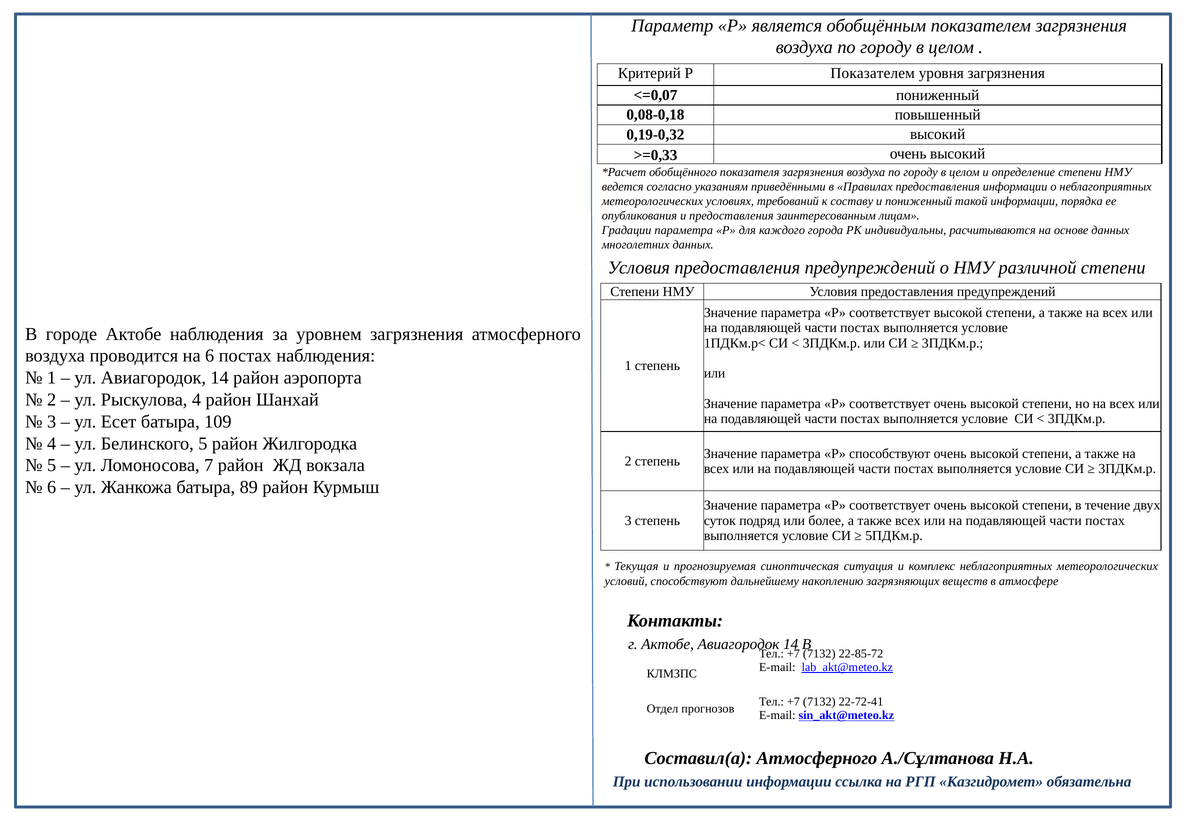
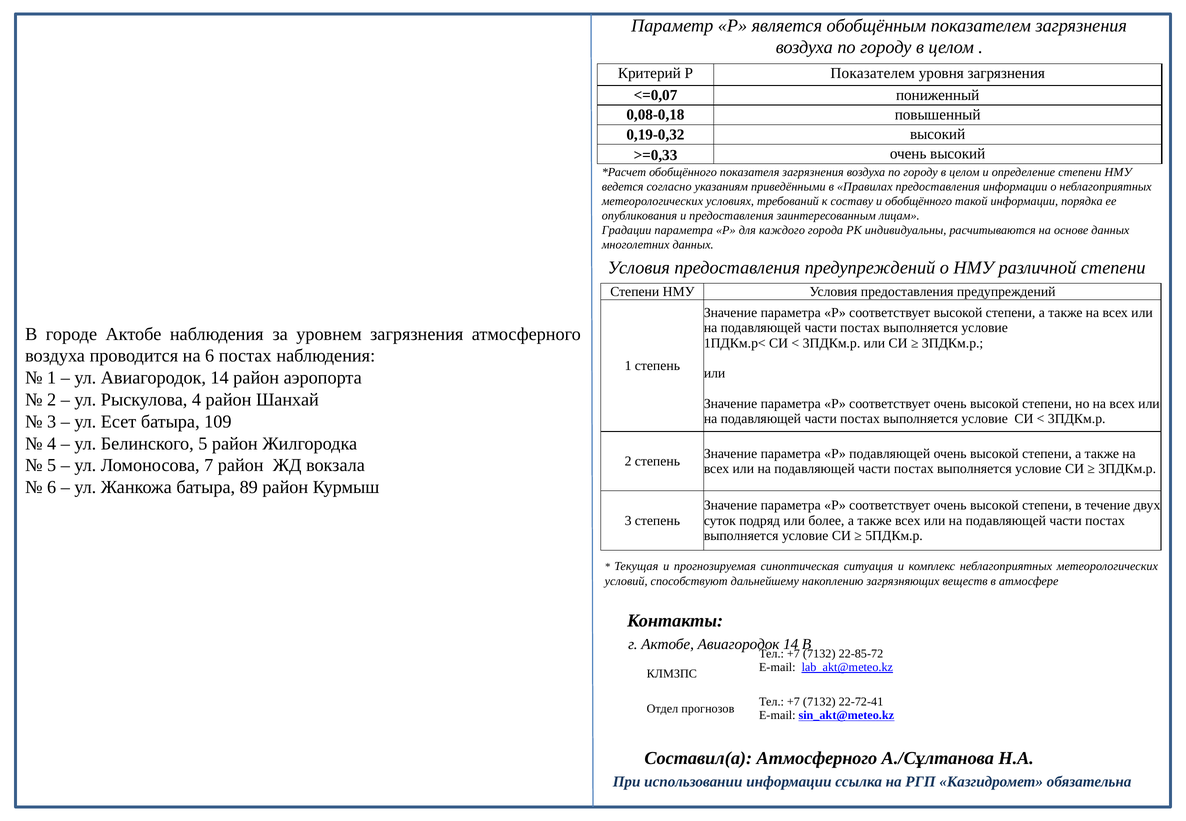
и пониженный: пониженный -> обобщённого
Р способствуют: способствуют -> подавляющей
